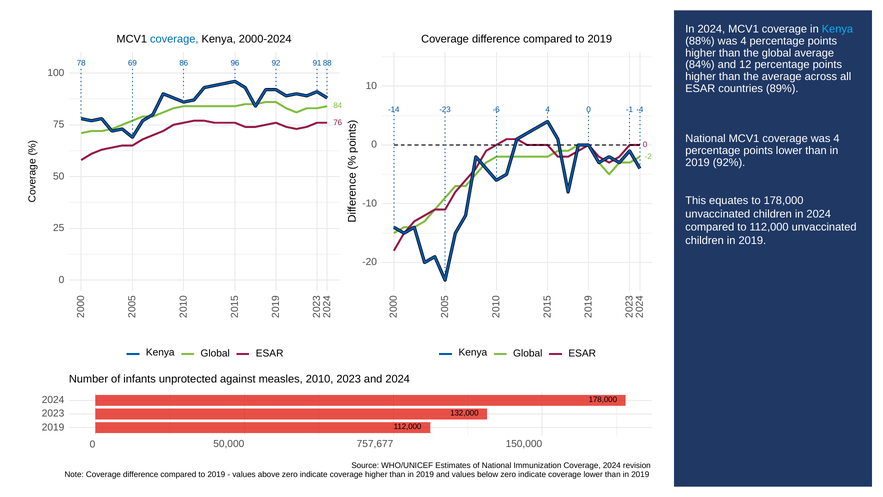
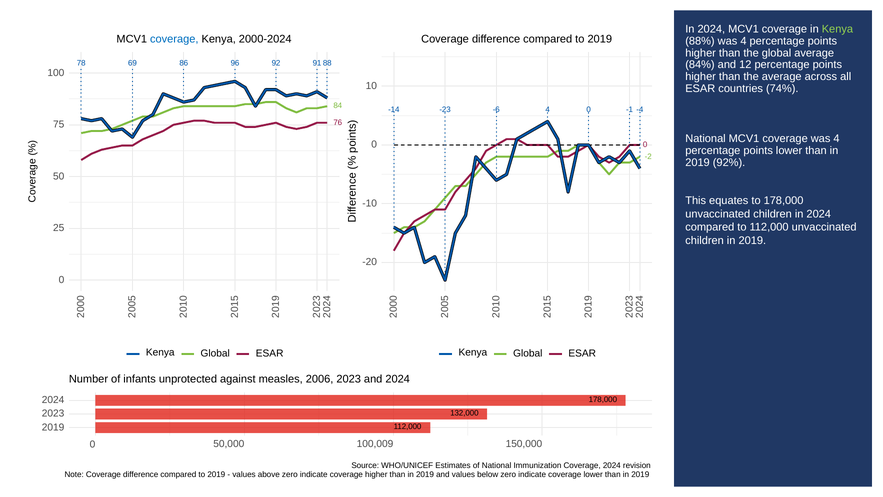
Kenya at (837, 29) colour: light blue -> light green
89%: 89% -> 74%
2010: 2010 -> 2006
757,677: 757,677 -> 100,009
